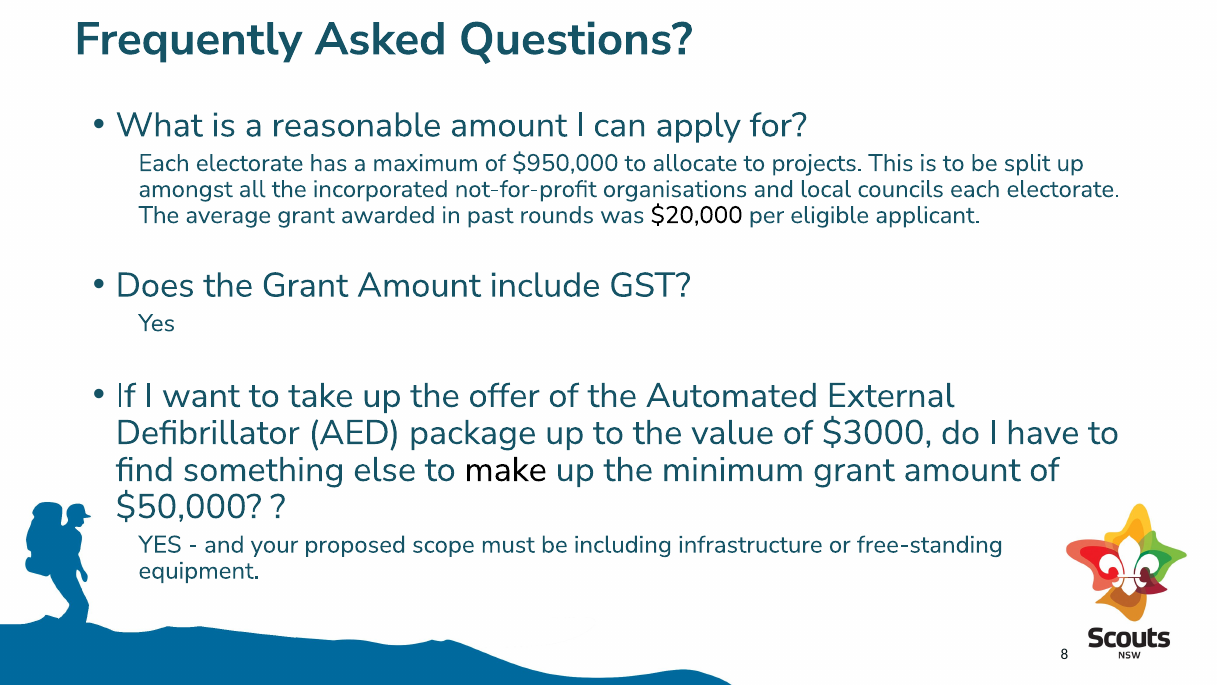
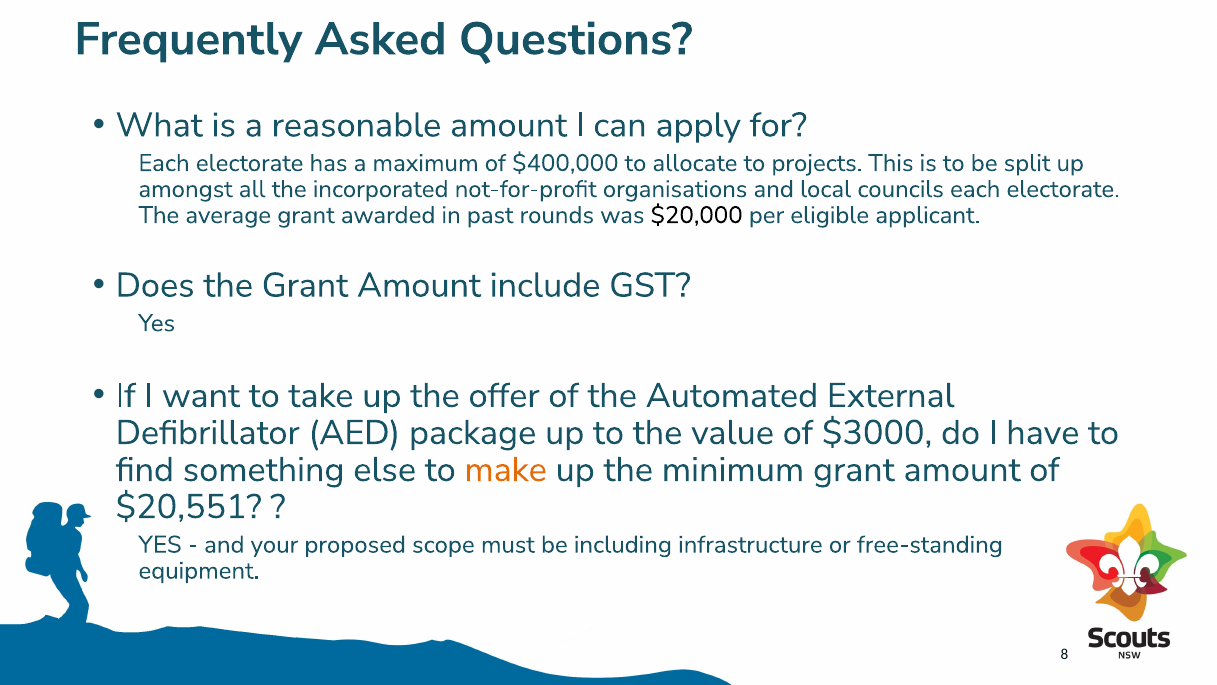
$950,000: $950,000 -> $400,000
make colour: black -> orange
$50,000: $50,000 -> $20,551
